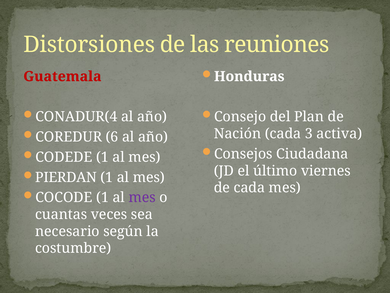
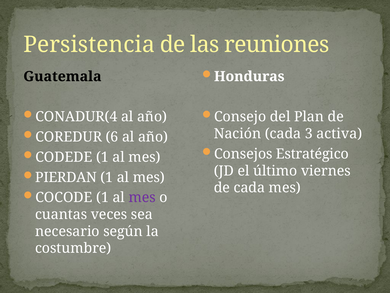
Distorsiones: Distorsiones -> Persistencia
Guatemala colour: red -> black
Ciudadana: Ciudadana -> Estratégico
